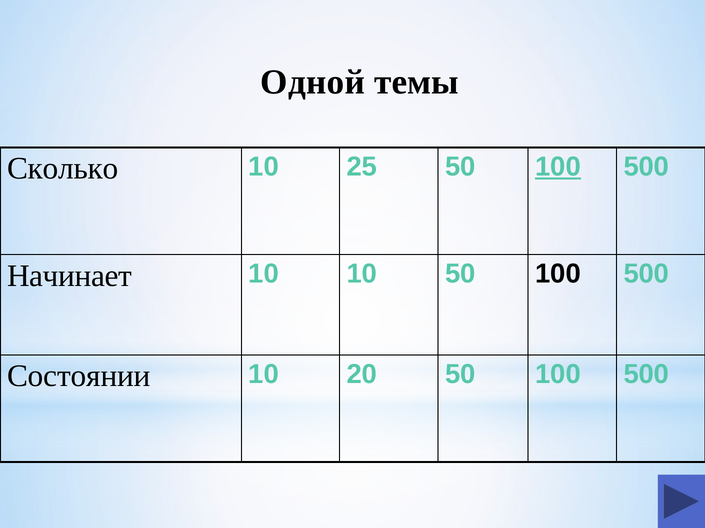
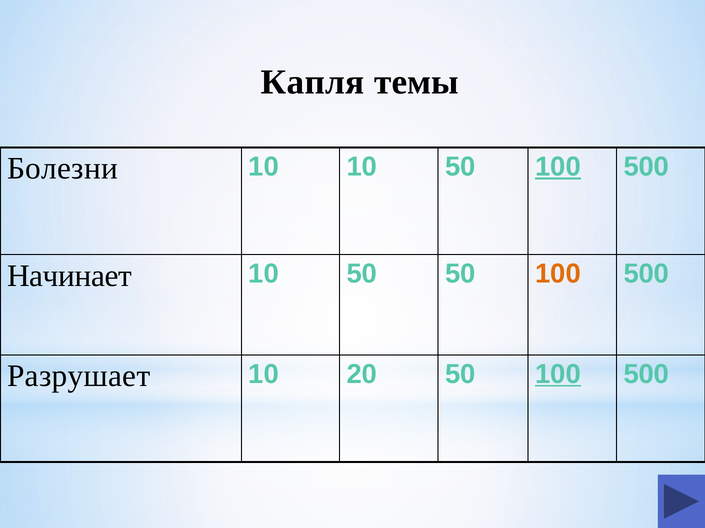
Одной: Одной -> Капля
Сколько: Сколько -> Болезни
10 25: 25 -> 10
10 at (362, 274): 10 -> 50
100 at (558, 274) colour: black -> orange
Состоянии: Состоянии -> Разрушает
100 at (558, 375) underline: none -> present
